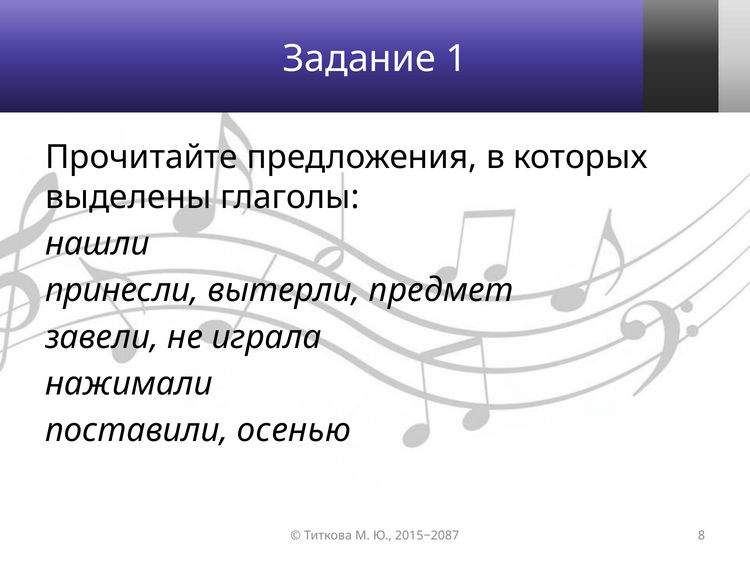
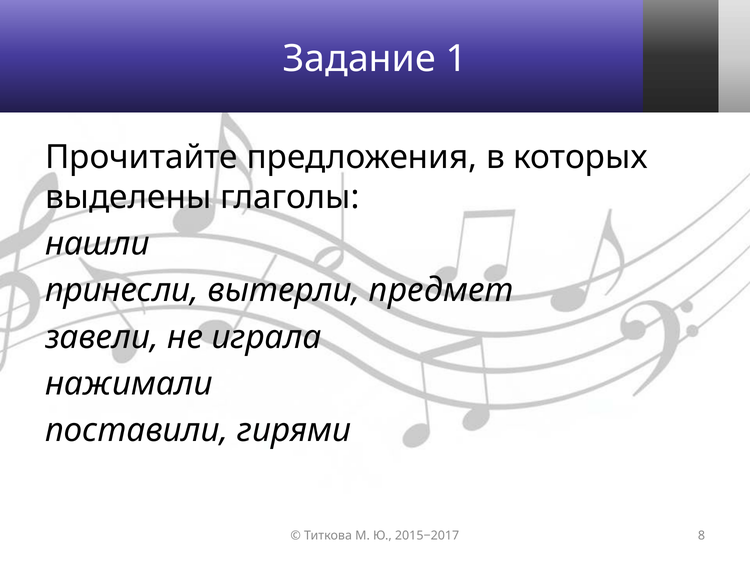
осенью: осенью -> гирями
2015−2087: 2015−2087 -> 2015−2017
